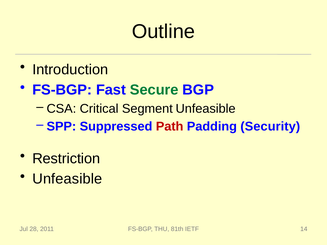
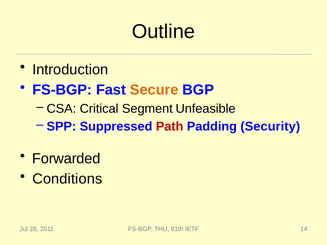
Secure colour: green -> orange
Restriction: Restriction -> Forwarded
Unfeasible at (67, 179): Unfeasible -> Conditions
